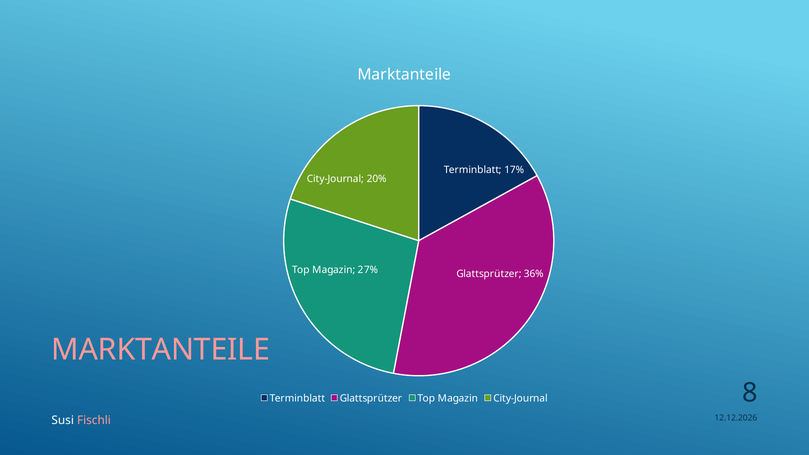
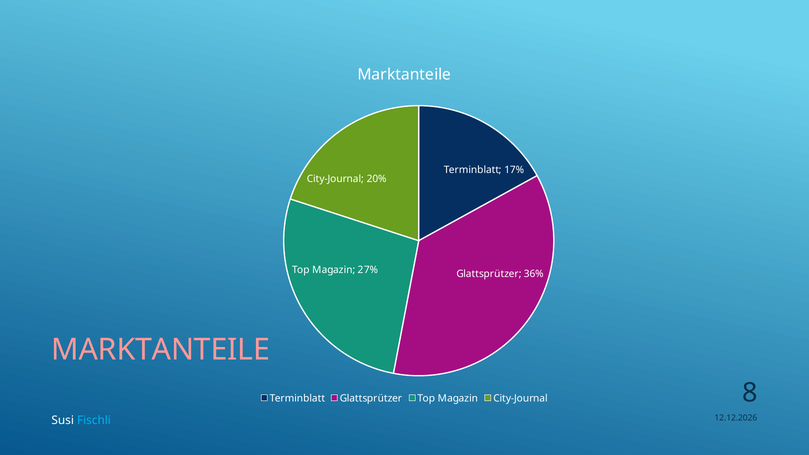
Fischli colour: pink -> light blue
